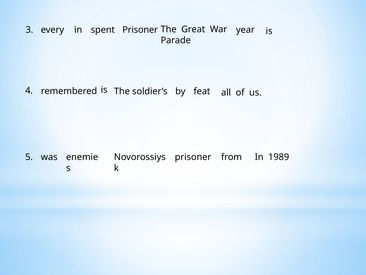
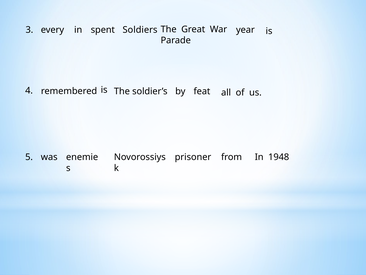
spent Prisoner: Prisoner -> Soldiers
1989: 1989 -> 1948
